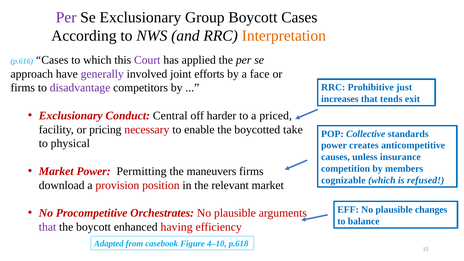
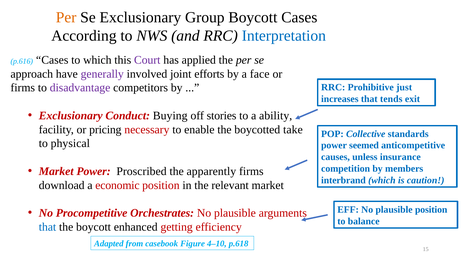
Per at (66, 17) colour: purple -> orange
Interpretation colour: orange -> blue
Central: Central -> Buying
harder: harder -> stories
priced: priced -> ability
creates: creates -> seemed
Permitting: Permitting -> Proscribed
maneuvers: maneuvers -> apparently
cognizable: cognizable -> interbrand
refused: refused -> caution
provision: provision -> economic
plausible changes: changes -> position
that at (48, 227) colour: purple -> blue
having: having -> getting
